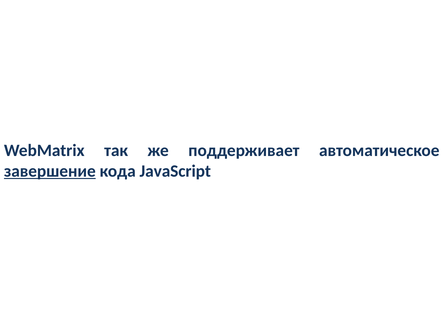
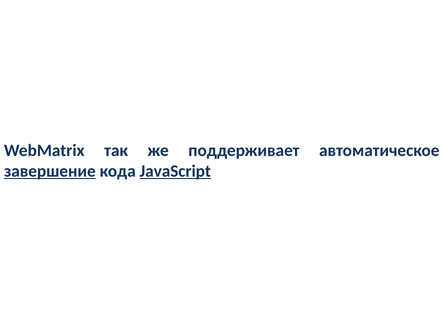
JavaScript underline: none -> present
